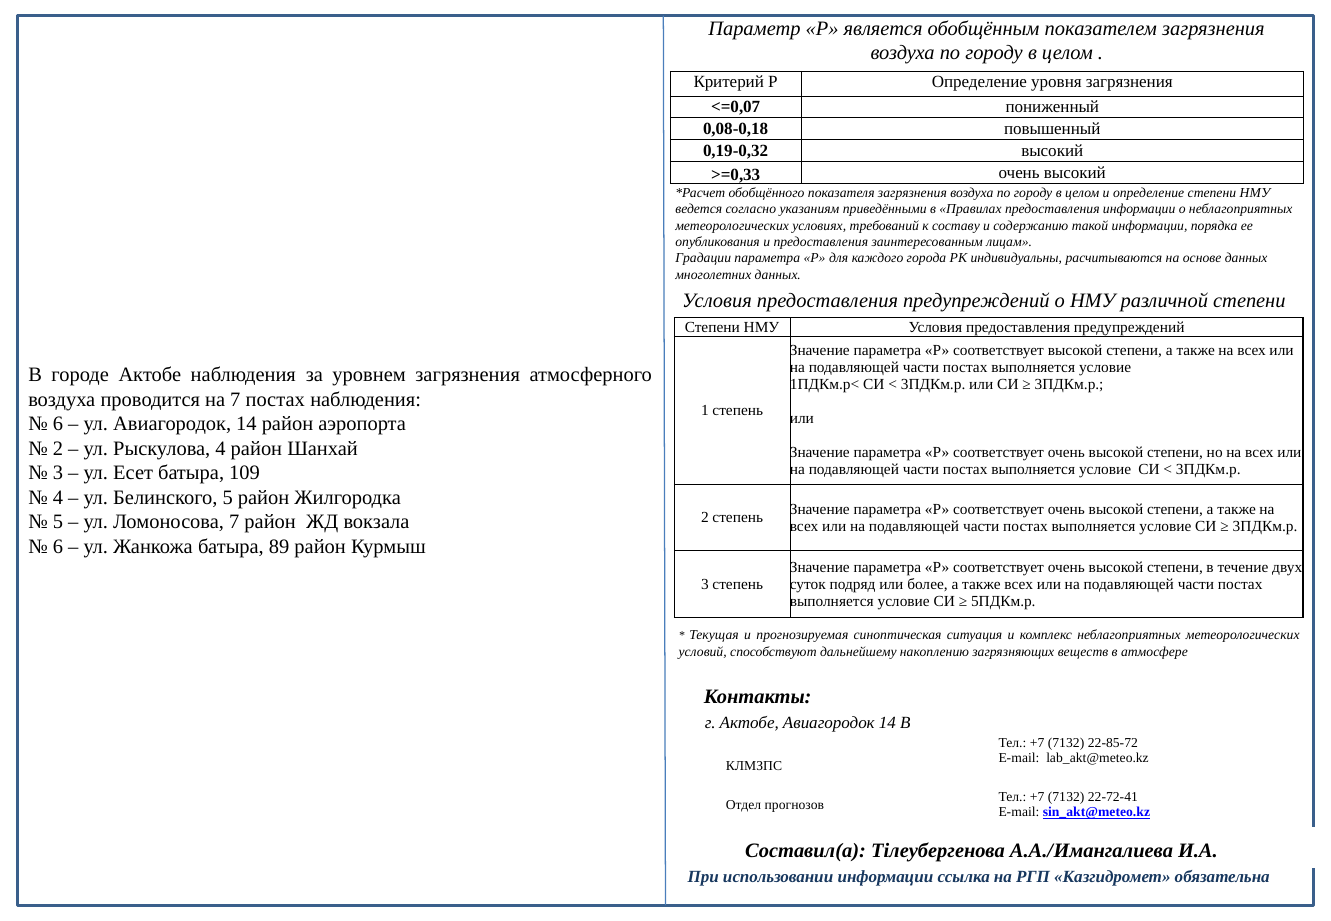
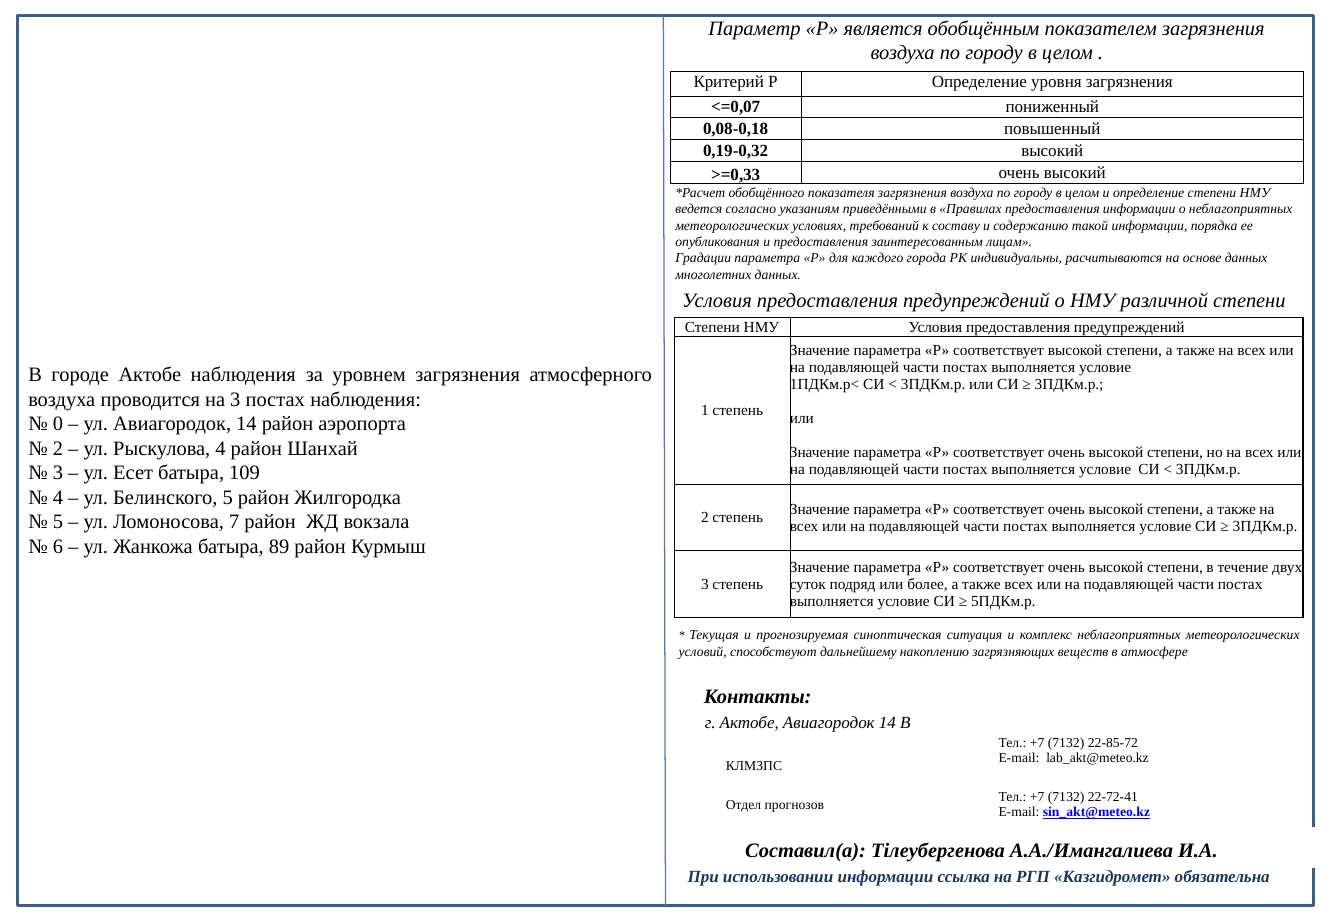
на 7: 7 -> 3
6 at (58, 424): 6 -> 0
